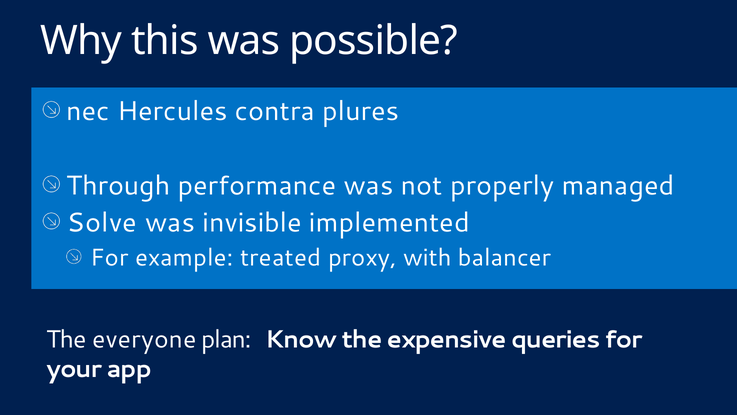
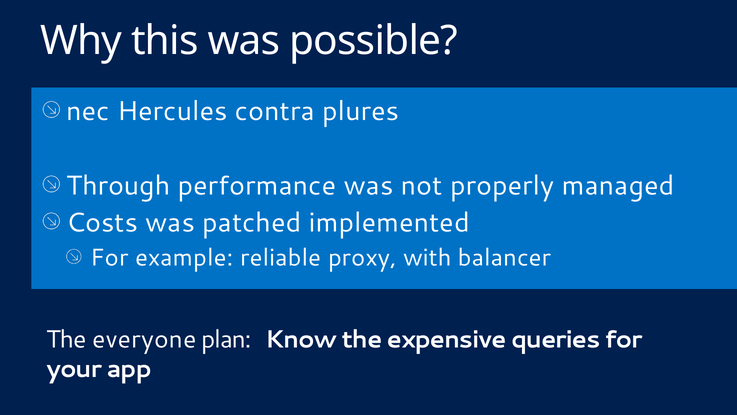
Solve: Solve -> Costs
invisible: invisible -> patched
treated: treated -> reliable
